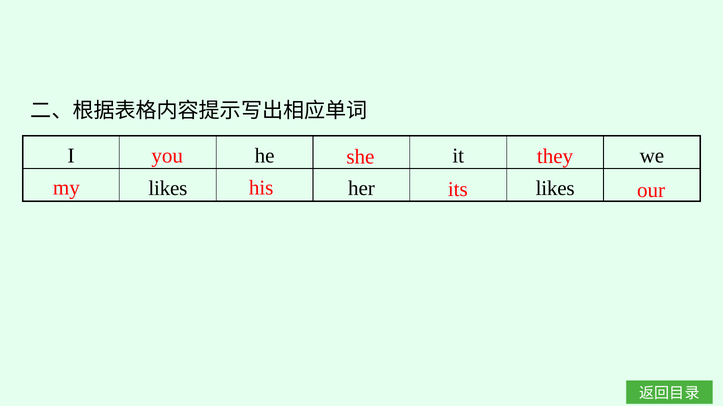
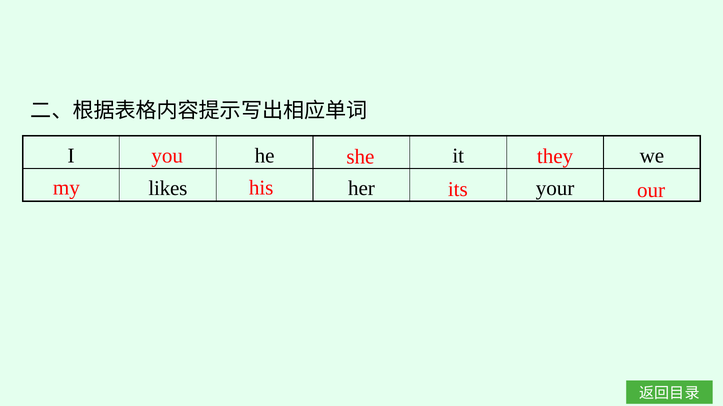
her likes: likes -> your
